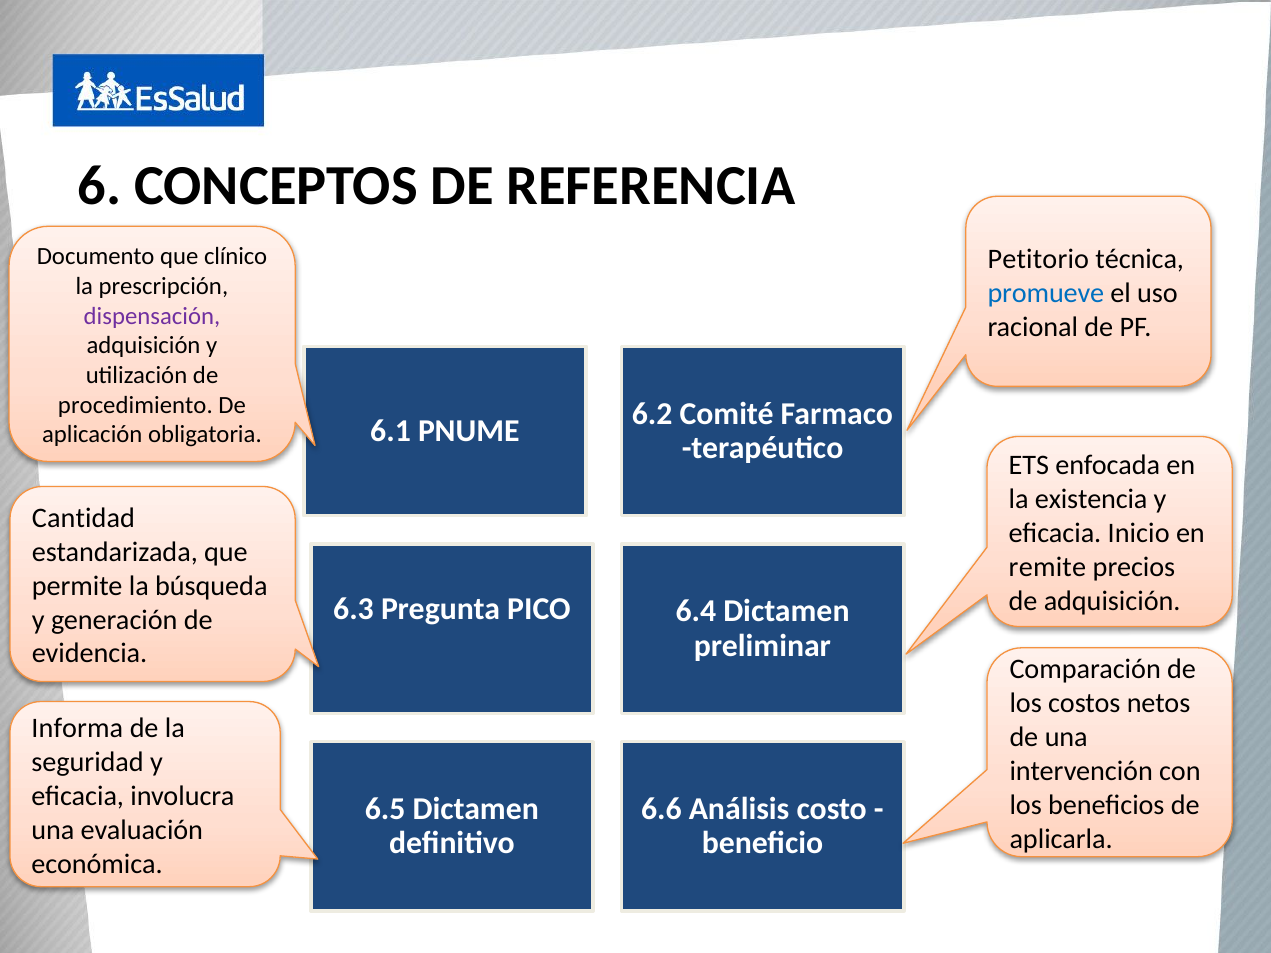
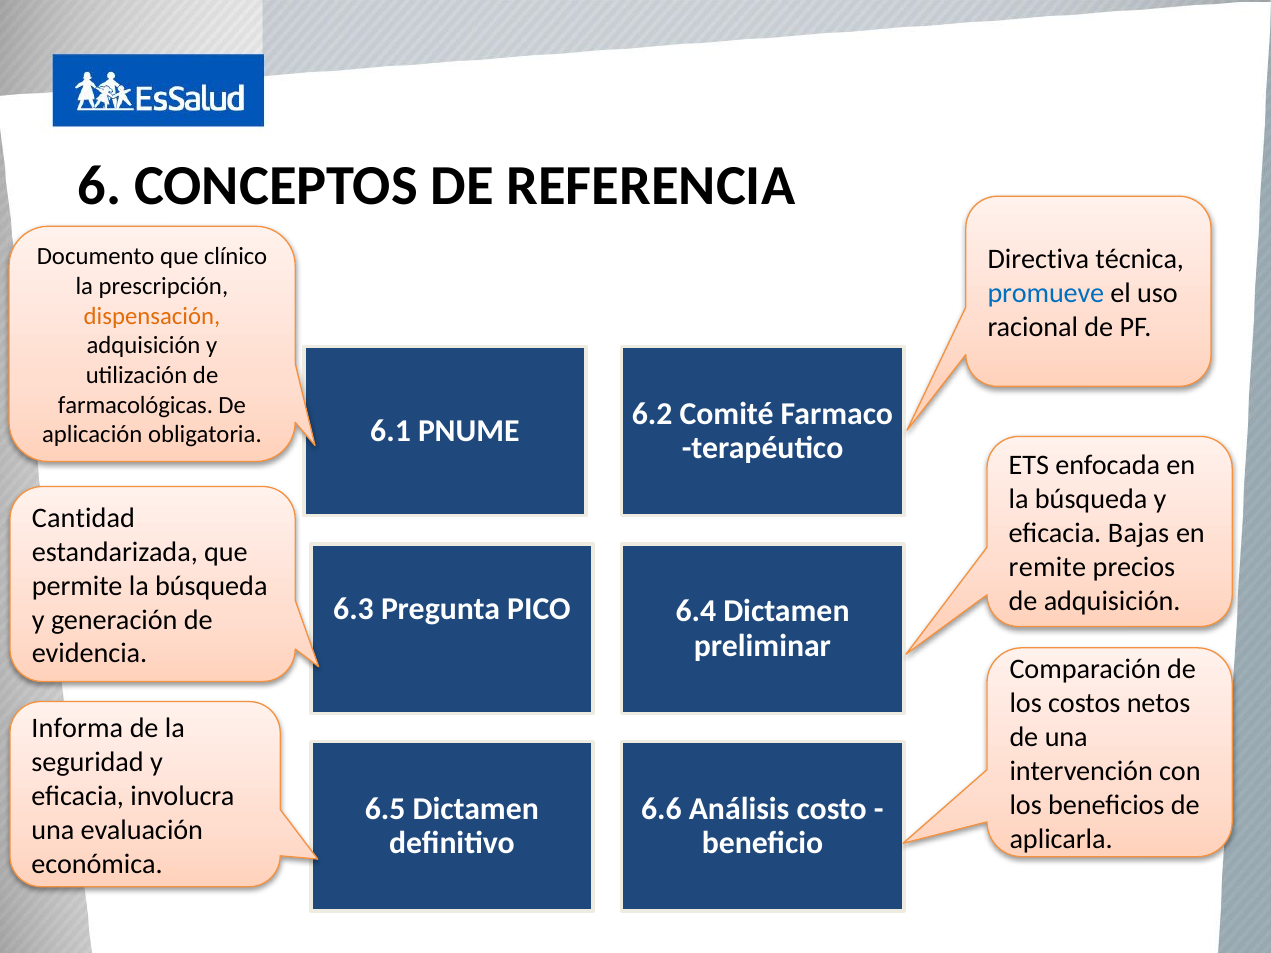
Petitorio: Petitorio -> Directiva
dispensación colour: purple -> orange
procedimiento: procedimiento -> farmacológicas
existencia at (1091, 500): existencia -> búsqueda
Inicio: Inicio -> Bajas
